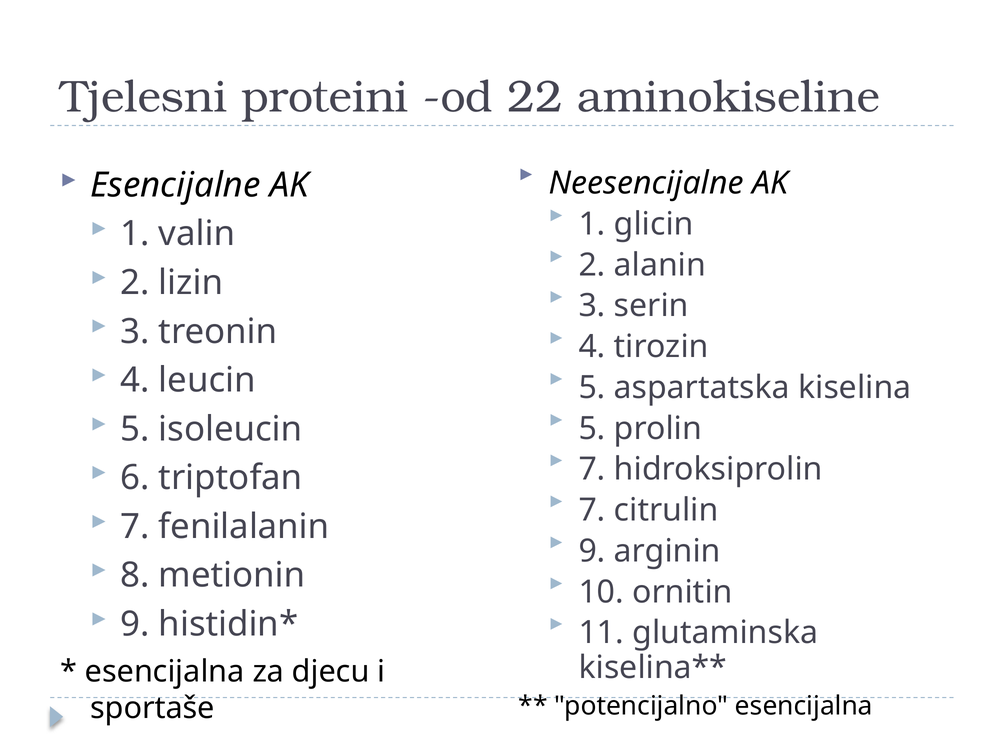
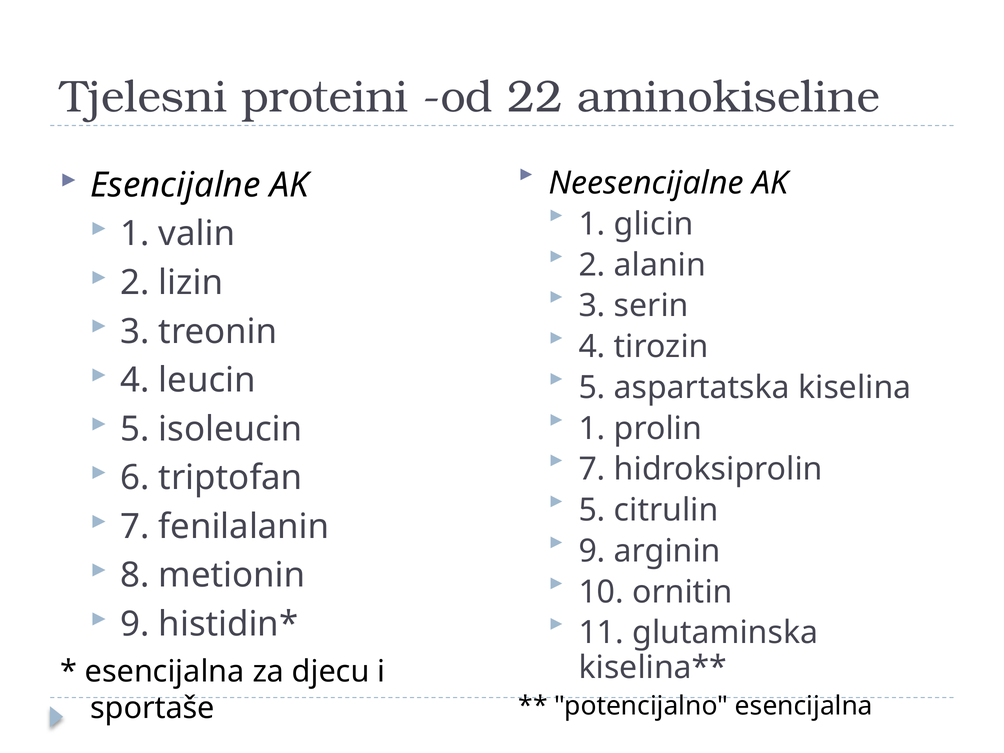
5 at (592, 429): 5 -> 1
7 at (592, 510): 7 -> 5
